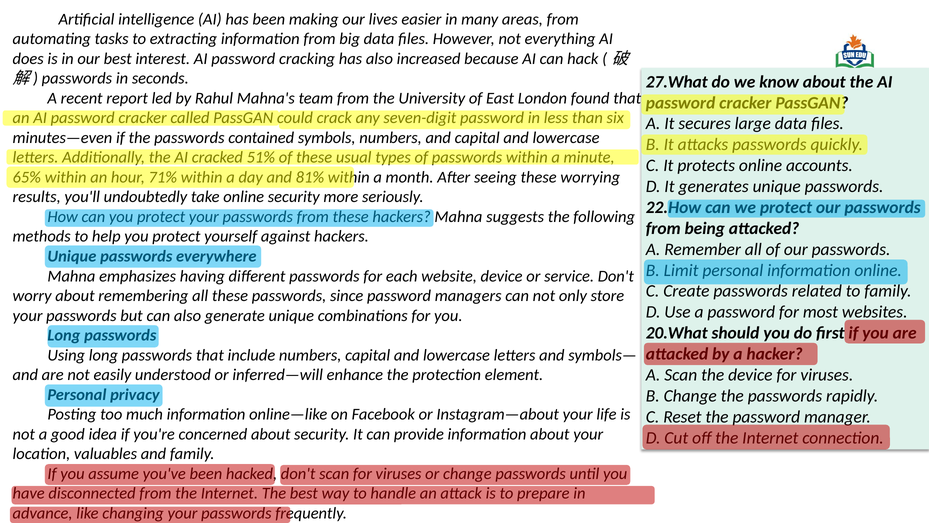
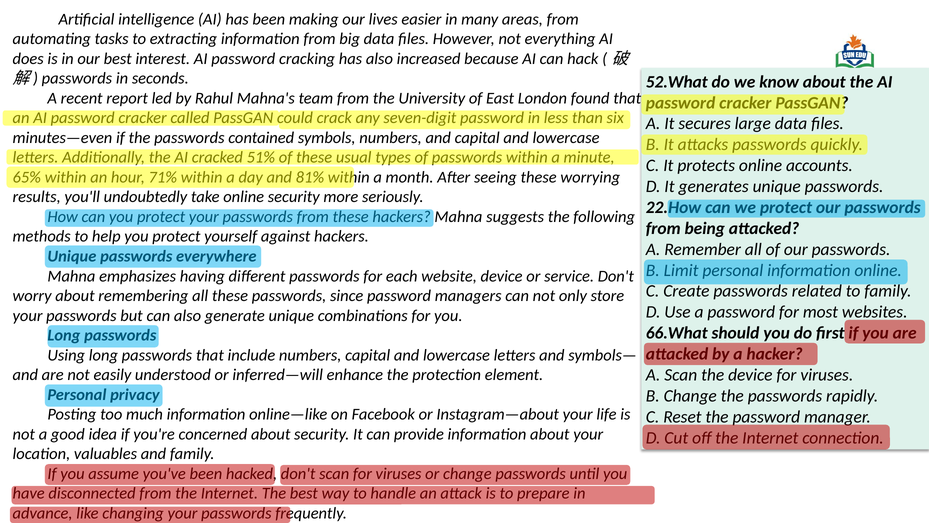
27.What: 27.What -> 52.What
20.What: 20.What -> 66.What
